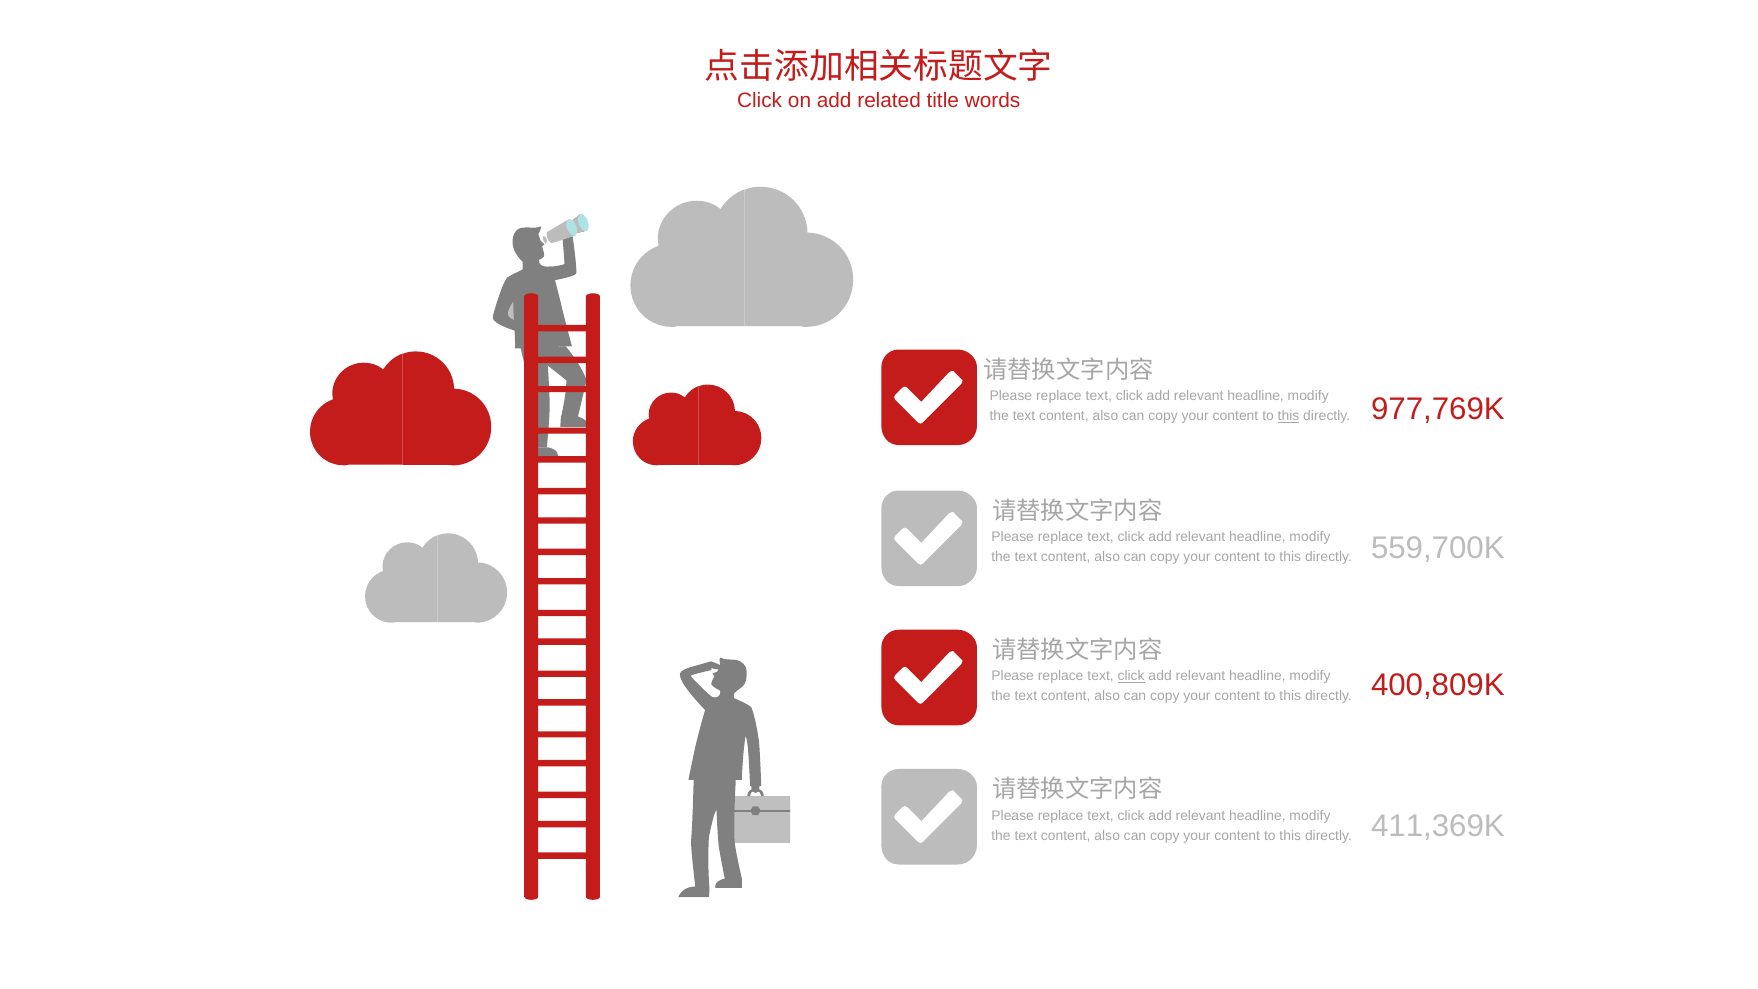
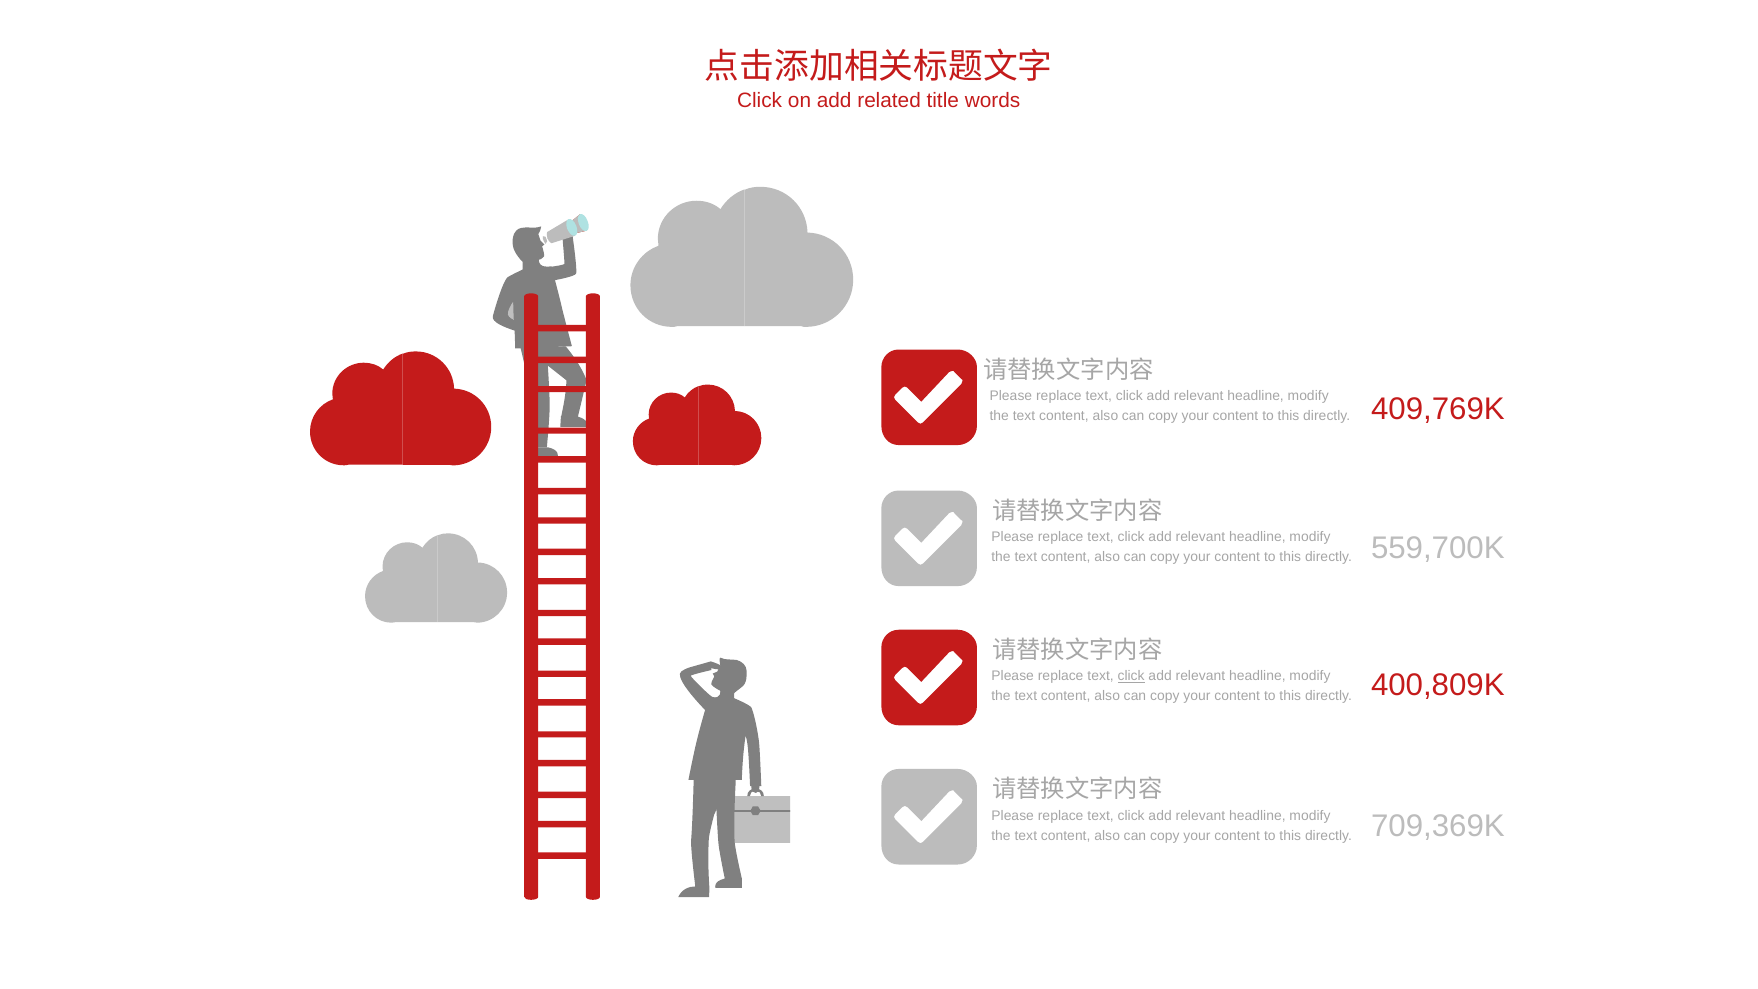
this at (1288, 416) underline: present -> none
977,769K: 977,769K -> 409,769K
411,369K: 411,369K -> 709,369K
